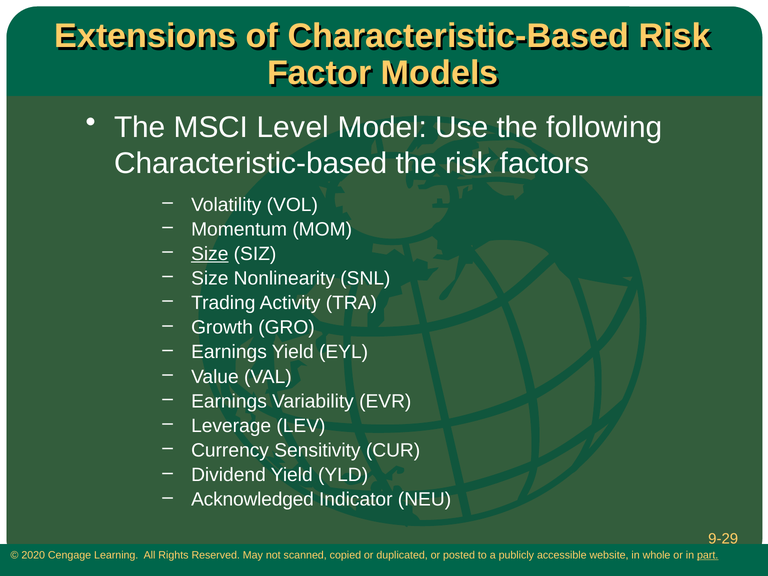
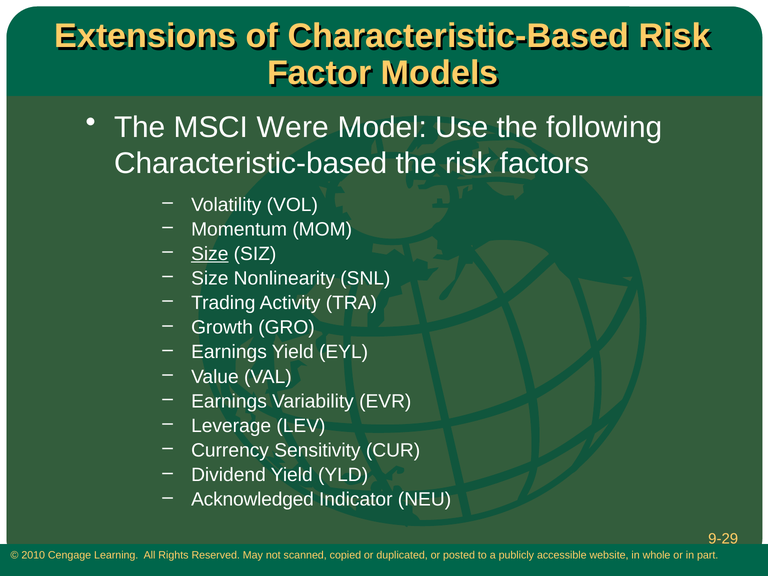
Level: Level -> Were
2020: 2020 -> 2010
part underline: present -> none
